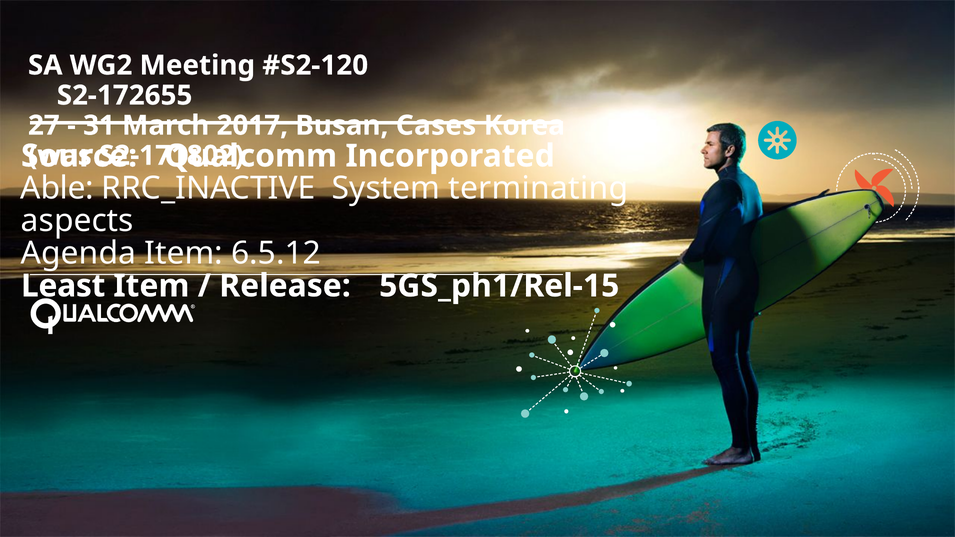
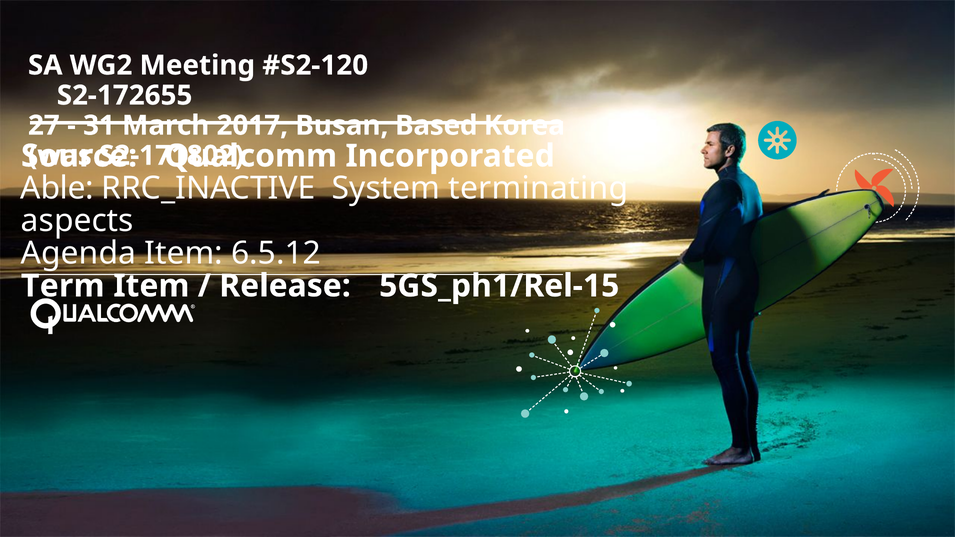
Cases: Cases -> Based
Least: Least -> Term
